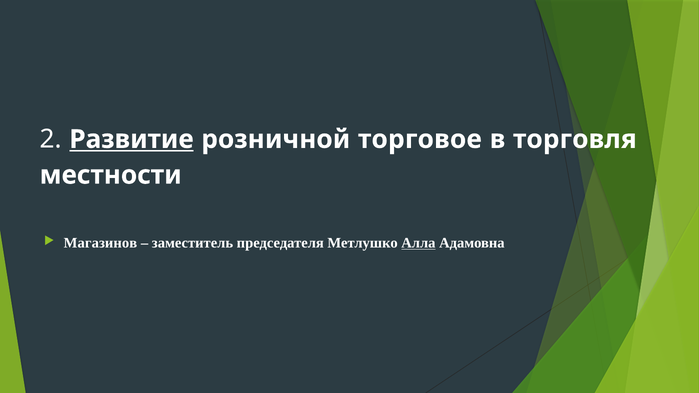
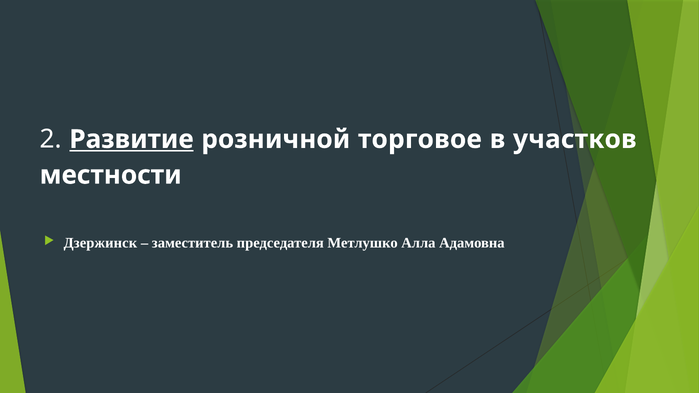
торговля: торговля -> участков
Магазинов: Магазинов -> Дзержинск
Алла underline: present -> none
